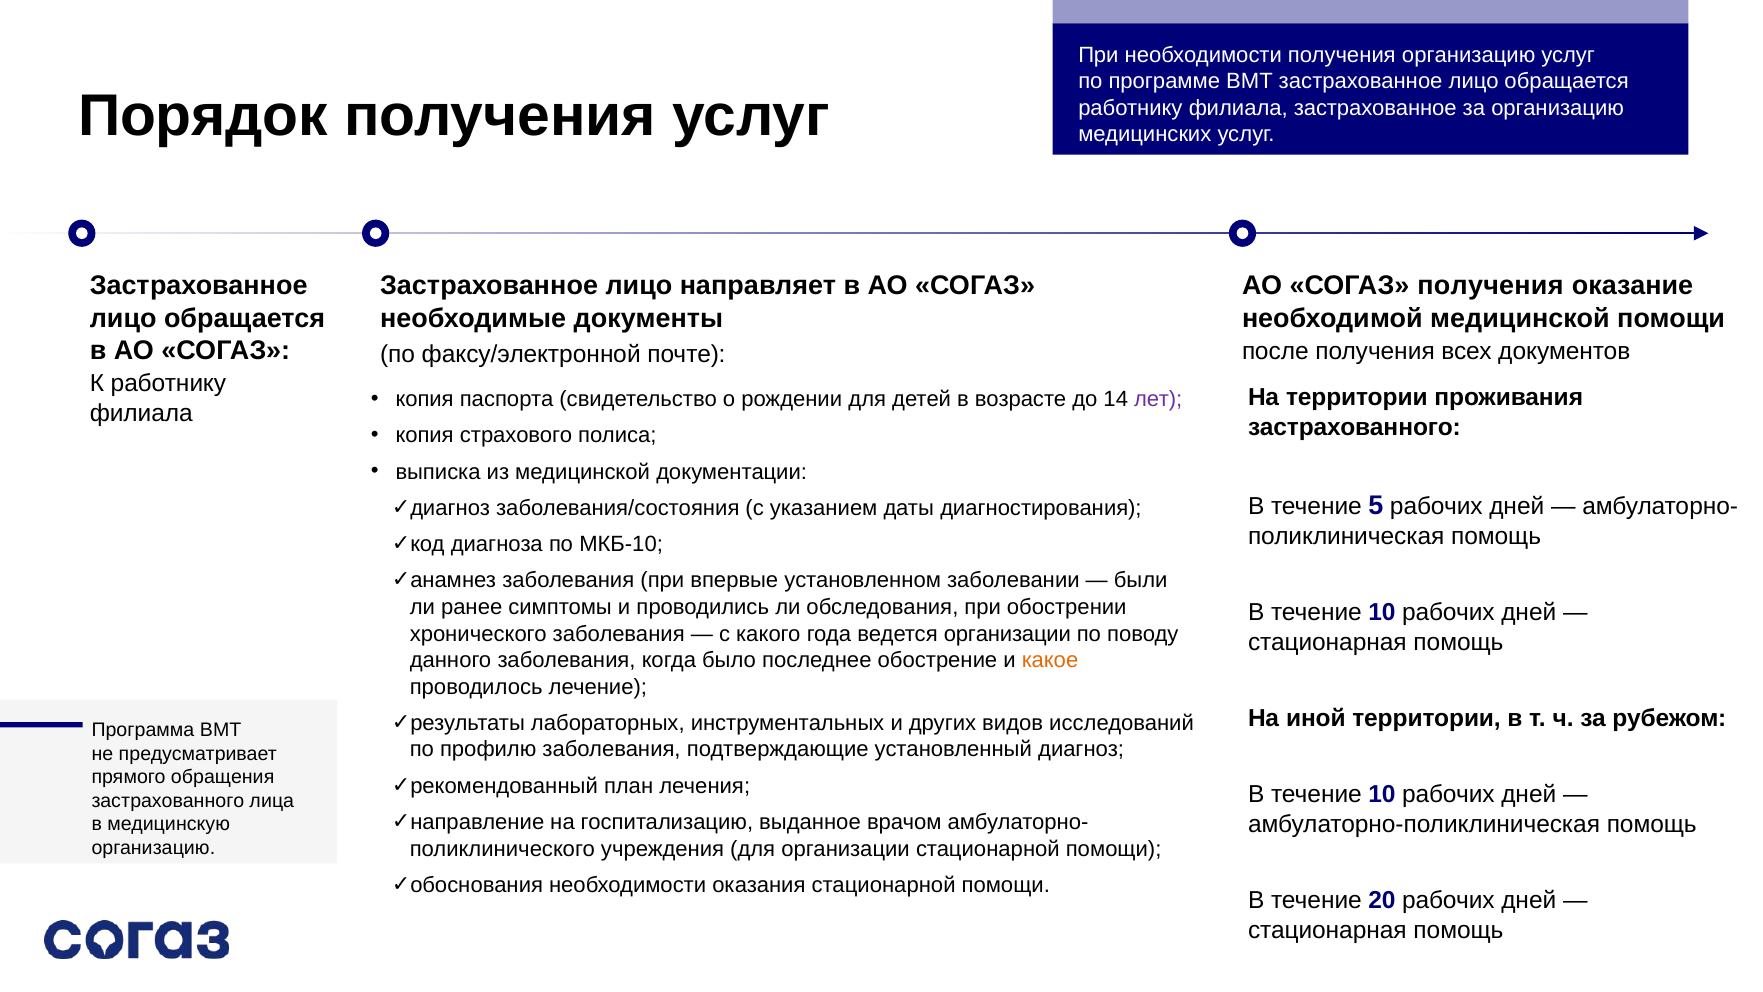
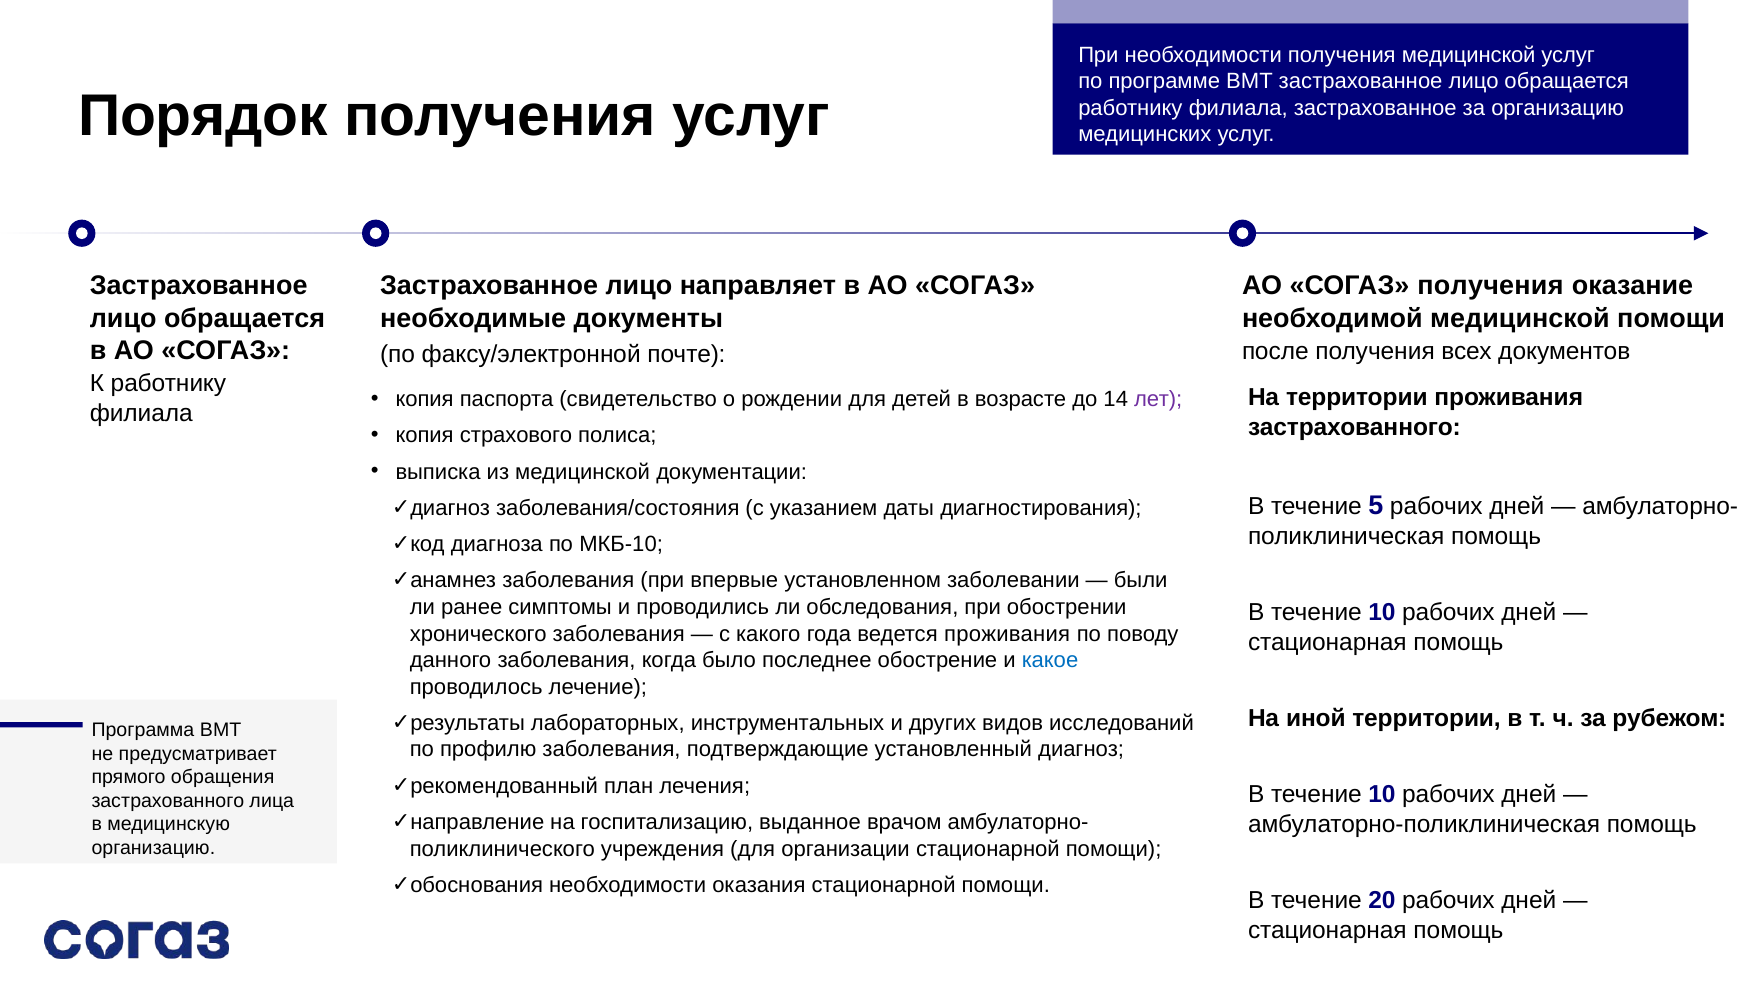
получения организацию: организацию -> медицинской
ведется организации: организации -> проживания
какое colour: orange -> blue
